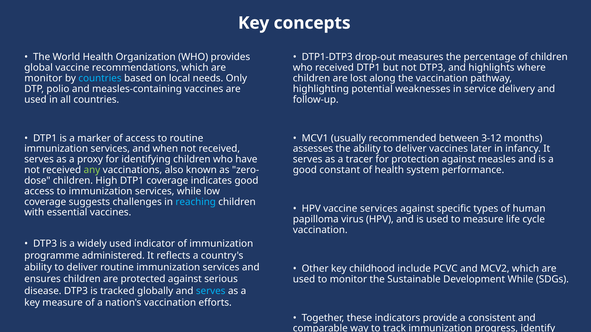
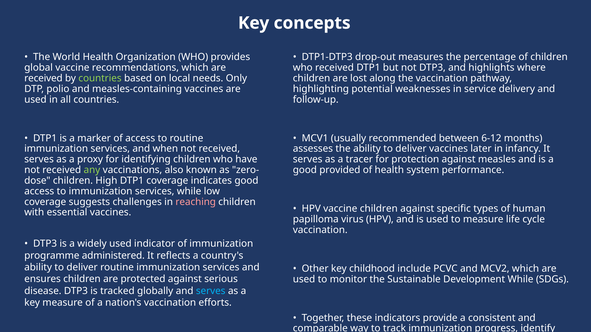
monitor at (43, 78): monitor -> received
countries at (100, 78) colour: light blue -> light green
3-12: 3-12 -> 6-12
constant: constant -> provided
reaching colour: light blue -> pink
vaccine services: services -> children
